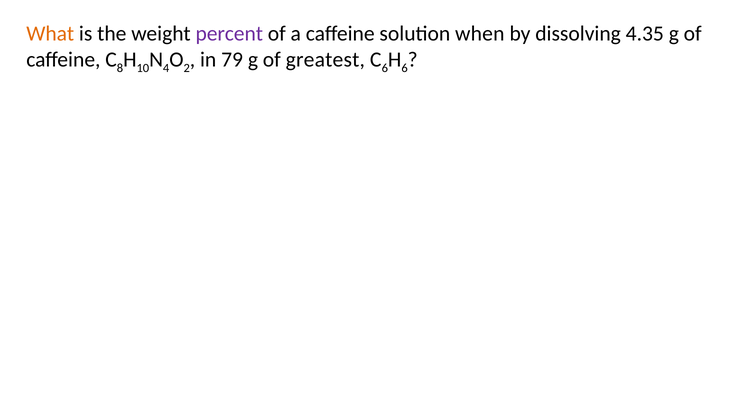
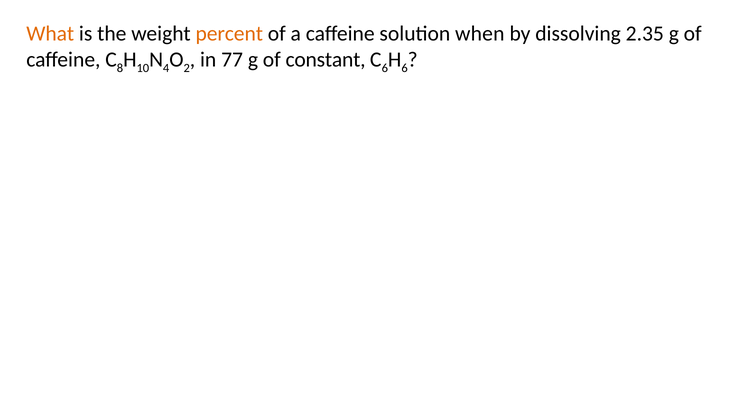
percent colour: purple -> orange
4.35: 4.35 -> 2.35
79: 79 -> 77
greatest: greatest -> constant
